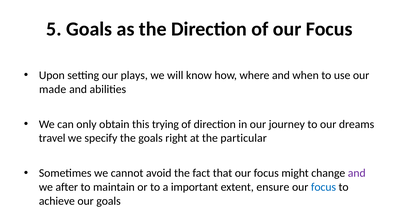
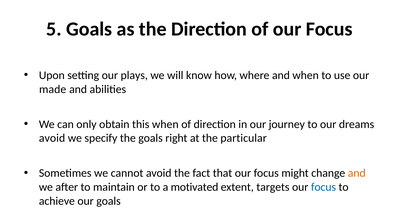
this trying: trying -> when
travel at (52, 138): travel -> avoid
and at (357, 173) colour: purple -> orange
important: important -> motivated
ensure: ensure -> targets
